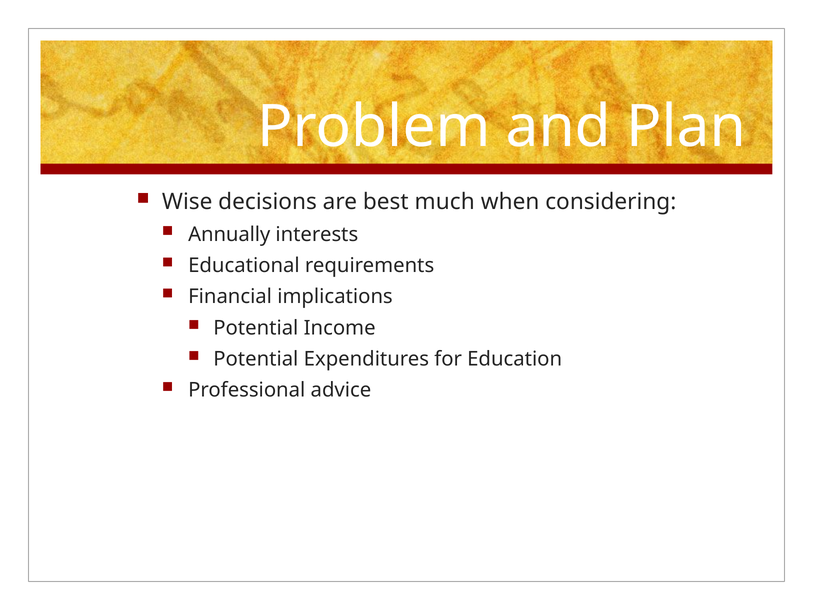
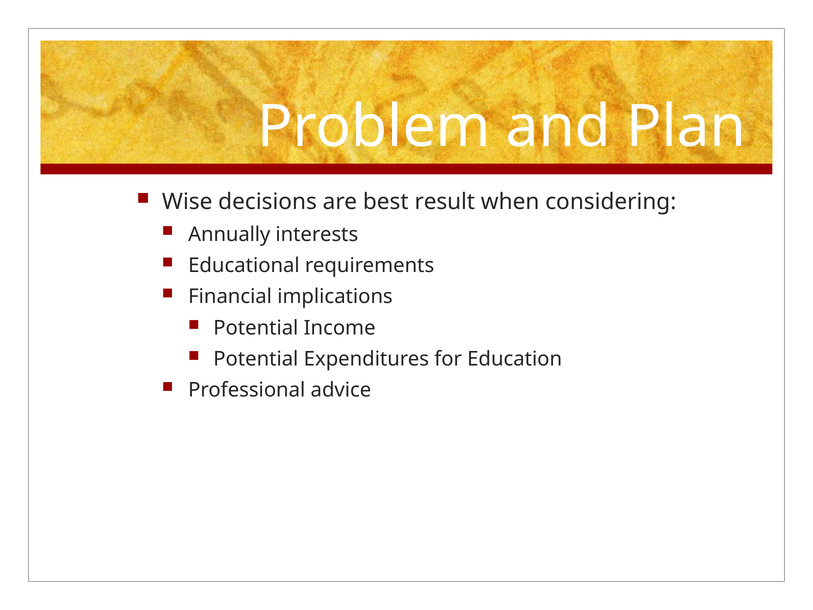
much: much -> result
